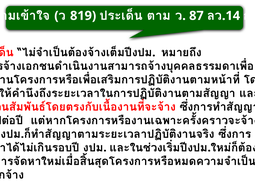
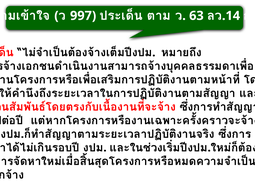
819: 819 -> 997
87: 87 -> 63
